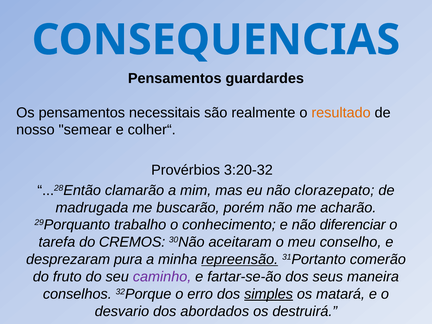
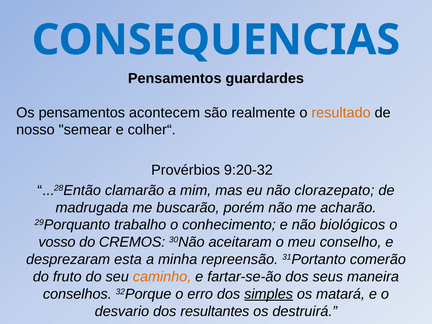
necessitais: necessitais -> acontecem
3:20-32: 3:20-32 -> 9:20-32
diferenciar: diferenciar -> biológicos
tarefa: tarefa -> vosso
pura: pura -> esta
repreensão underline: present -> none
caminho colour: purple -> orange
abordados: abordados -> resultantes
